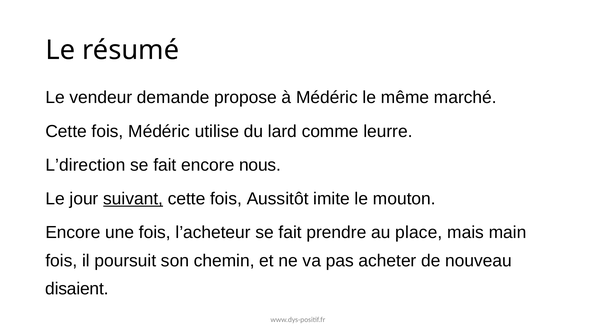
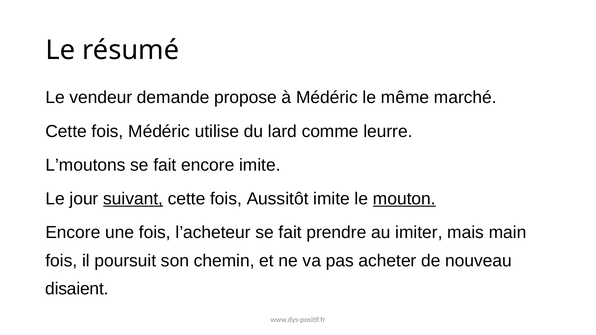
L’direction: L’direction -> L’moutons
encore nous: nous -> imite
mouton underline: none -> present
place: place -> imiter
